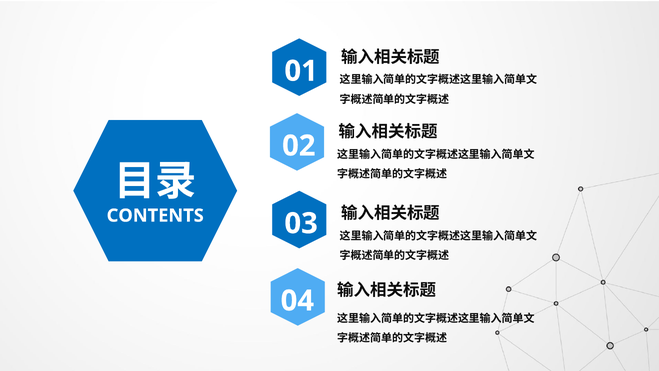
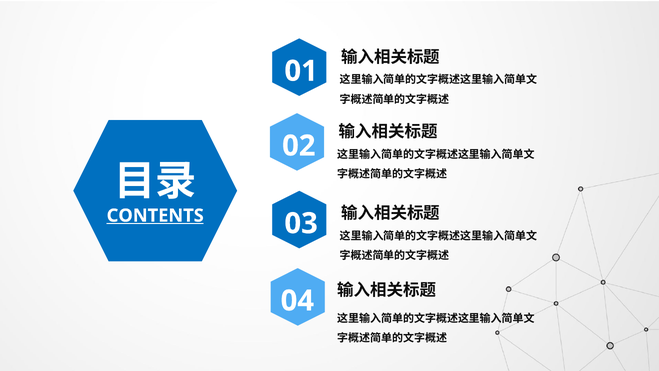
CONTENTS underline: none -> present
